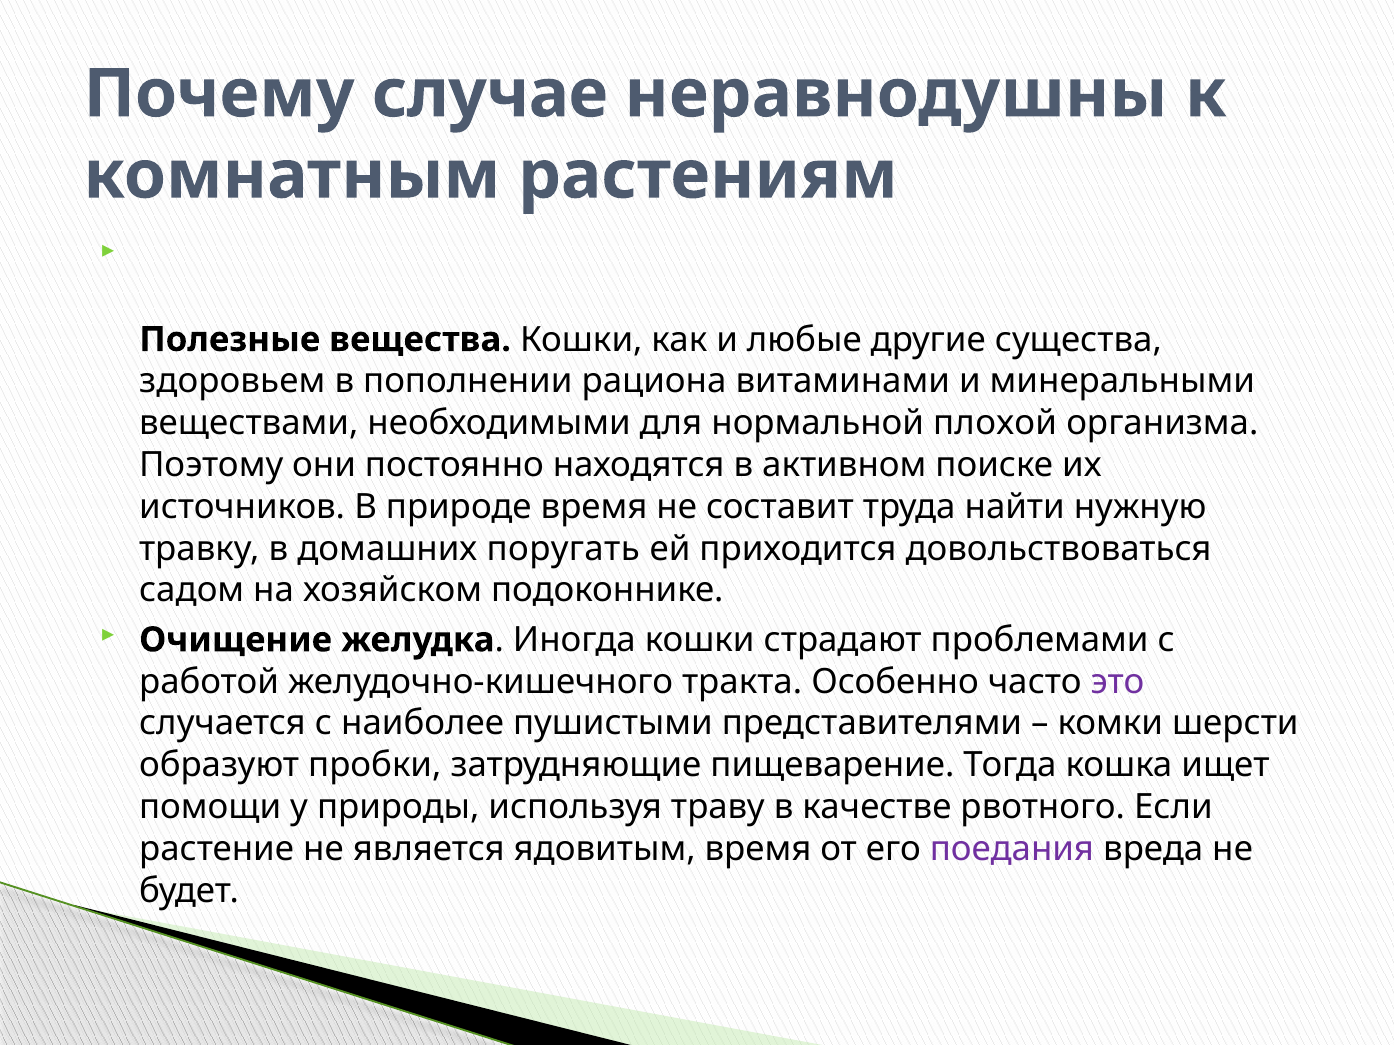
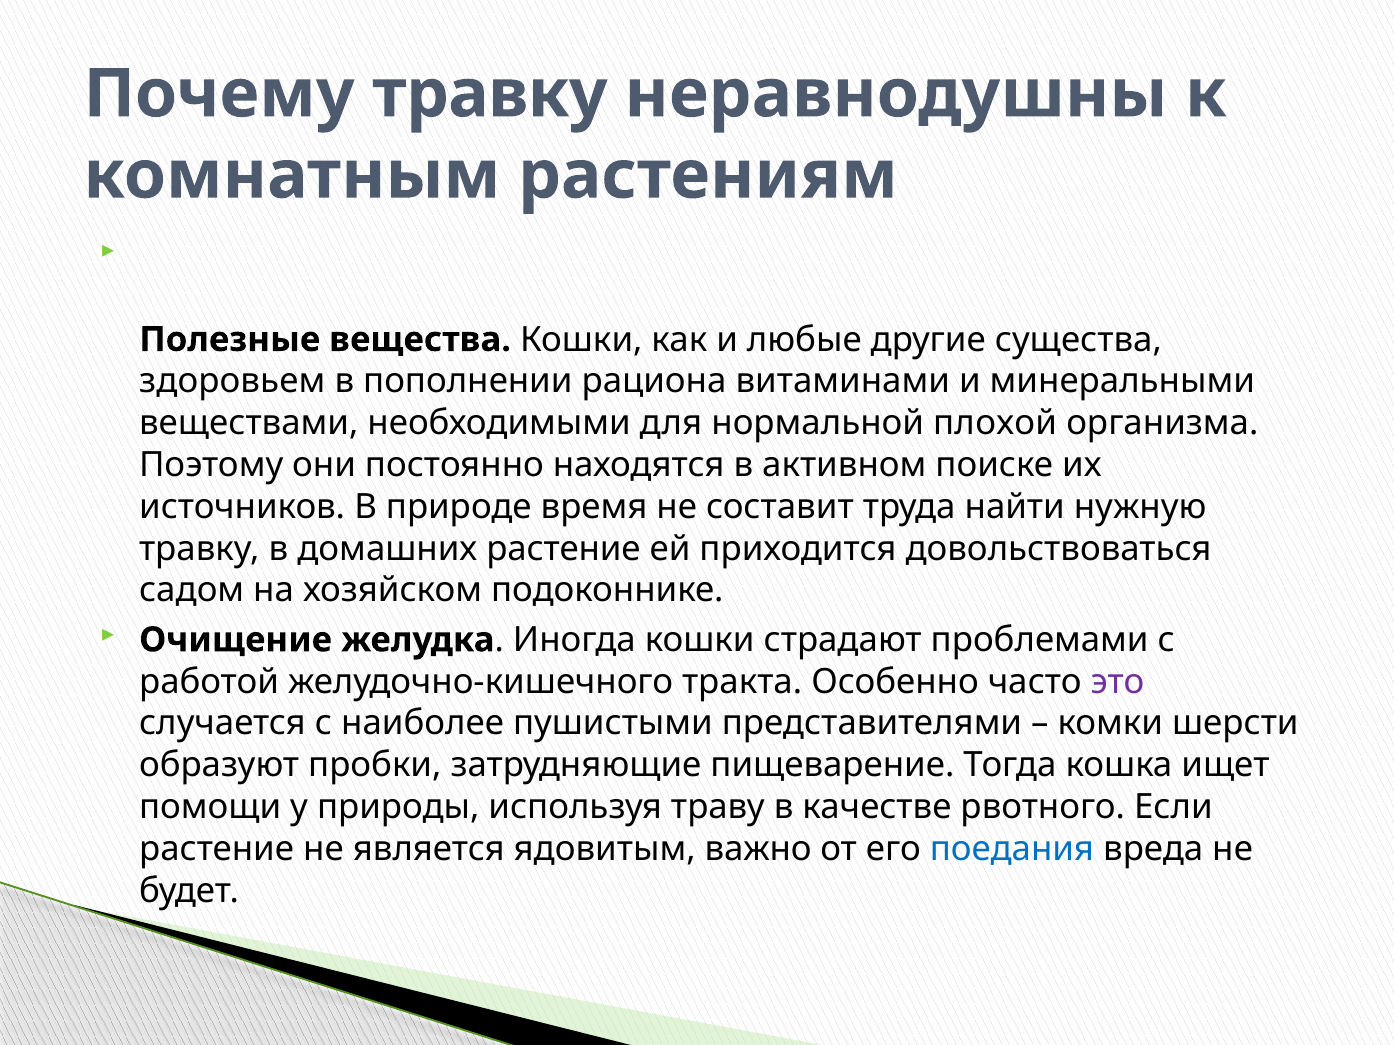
Почему случае: случае -> травку
домашних поругать: поругать -> растение
ядовитым время: время -> важно
поедания colour: purple -> blue
